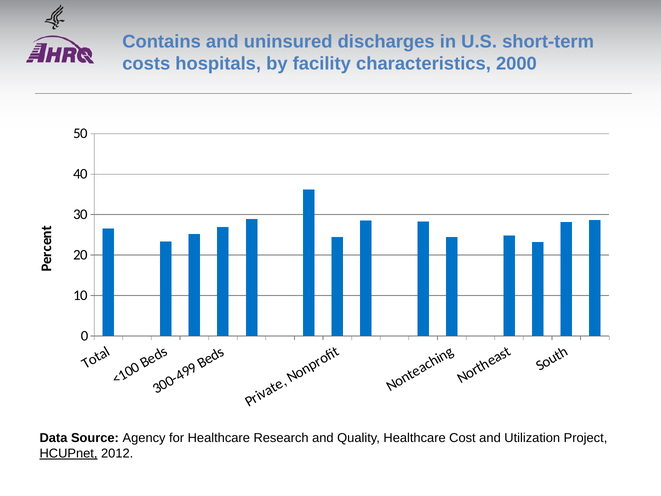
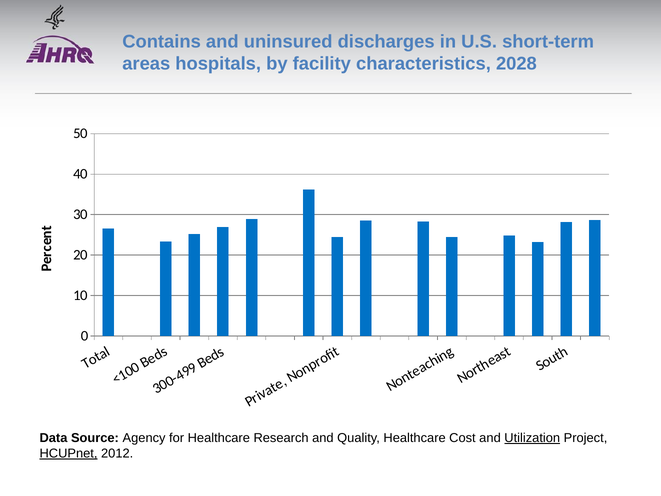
costs: costs -> areas
2000: 2000 -> 2028
Utilization underline: none -> present
